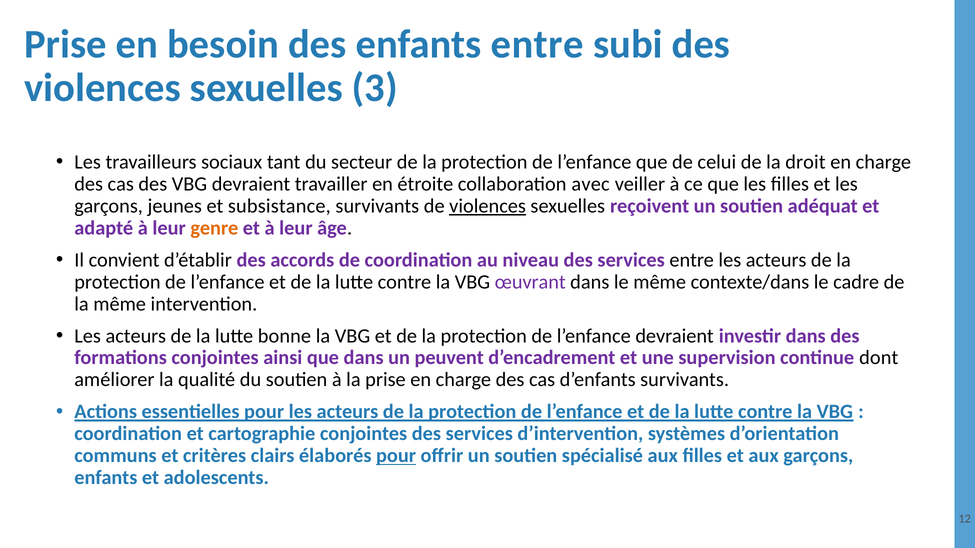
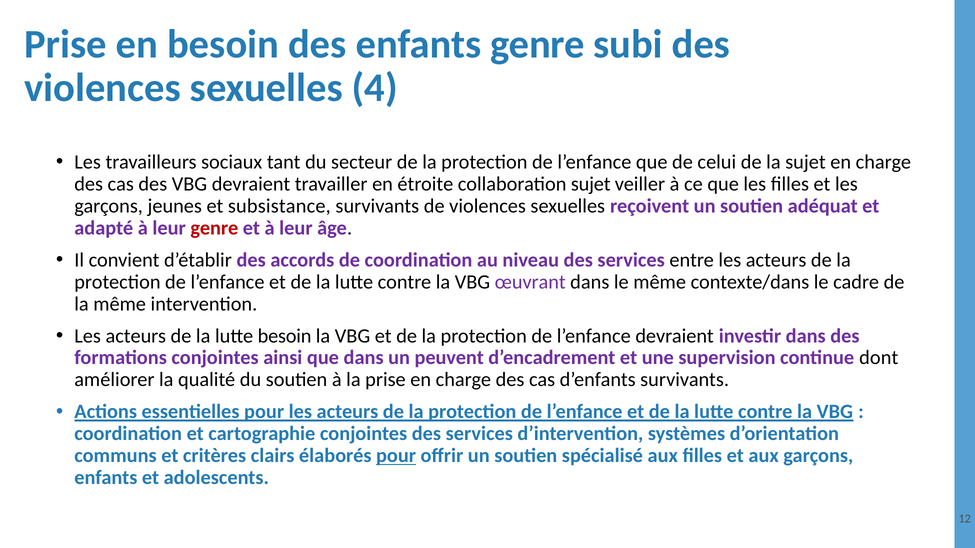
enfants entre: entre -> genre
3: 3 -> 4
la droit: droit -> sujet
collaboration avec: avec -> sujet
violences at (488, 206) underline: present -> none
genre at (214, 228) colour: orange -> red
lutte bonne: bonne -> besoin
